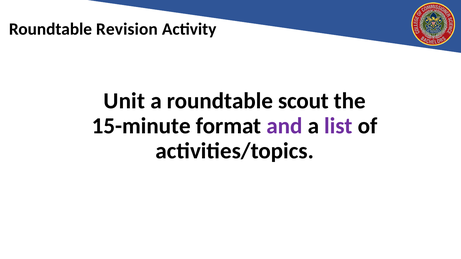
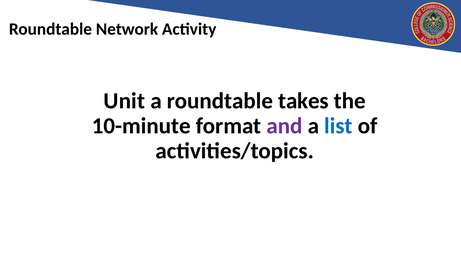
Revision: Revision -> Network
scout: scout -> takes
15-minute: 15-minute -> 10-minute
list colour: purple -> blue
